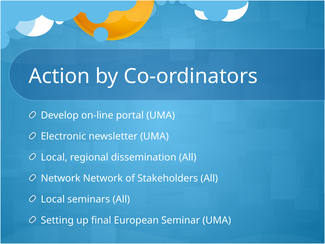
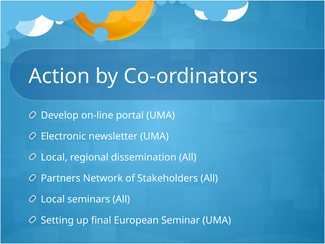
Network at (61, 178): Network -> Partners
